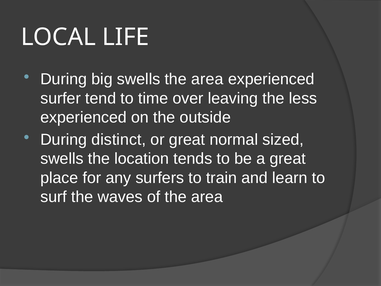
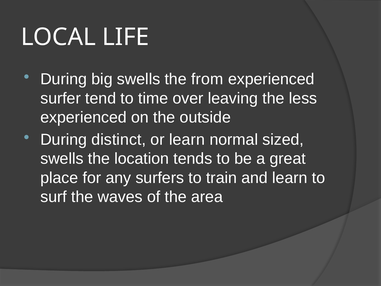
swells the area: area -> from
or great: great -> learn
